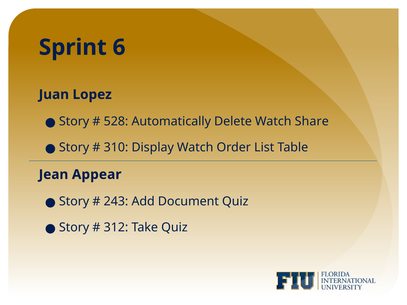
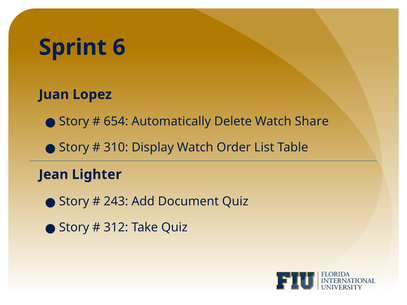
528: 528 -> 654
Appear: Appear -> Lighter
